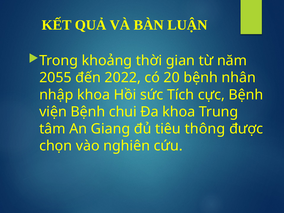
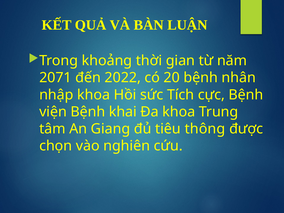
2055: 2055 -> 2071
chui: chui -> khai
